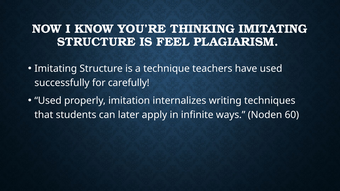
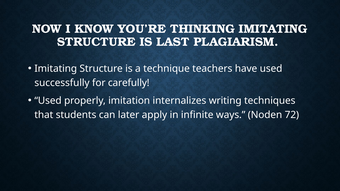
FEEL: FEEL -> LAST
60: 60 -> 72
